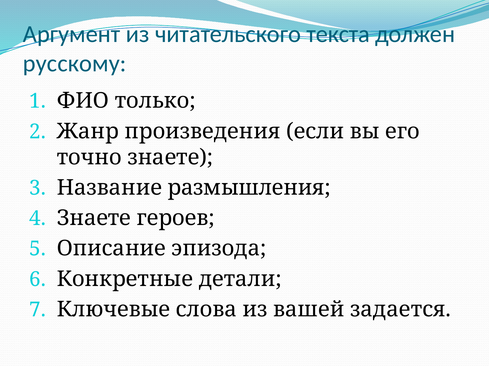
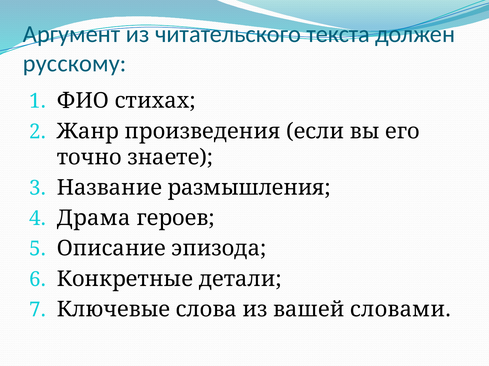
только: только -> стихах
Знаете at (94, 219): Знаете -> Драма
задается: задается -> словами
